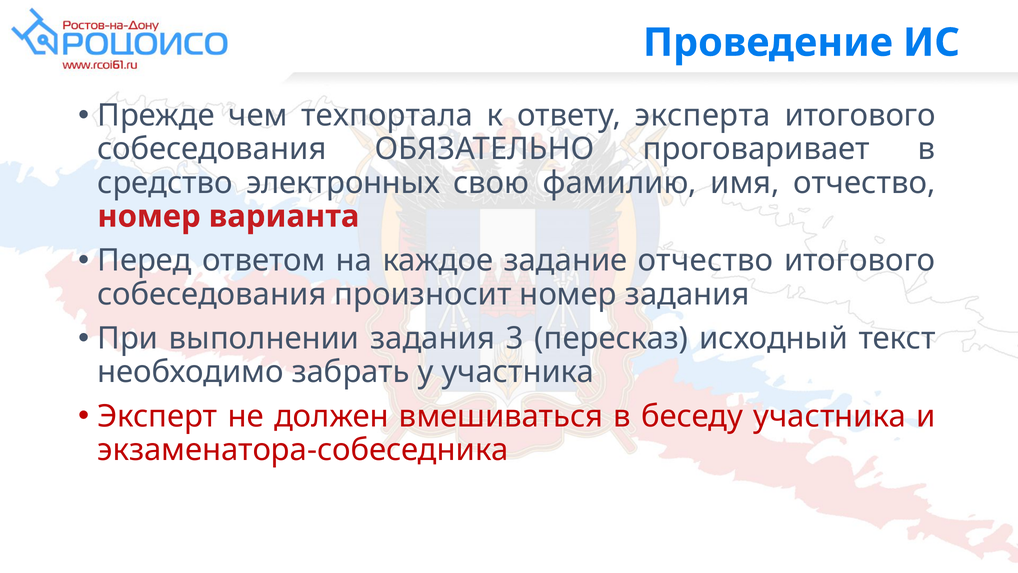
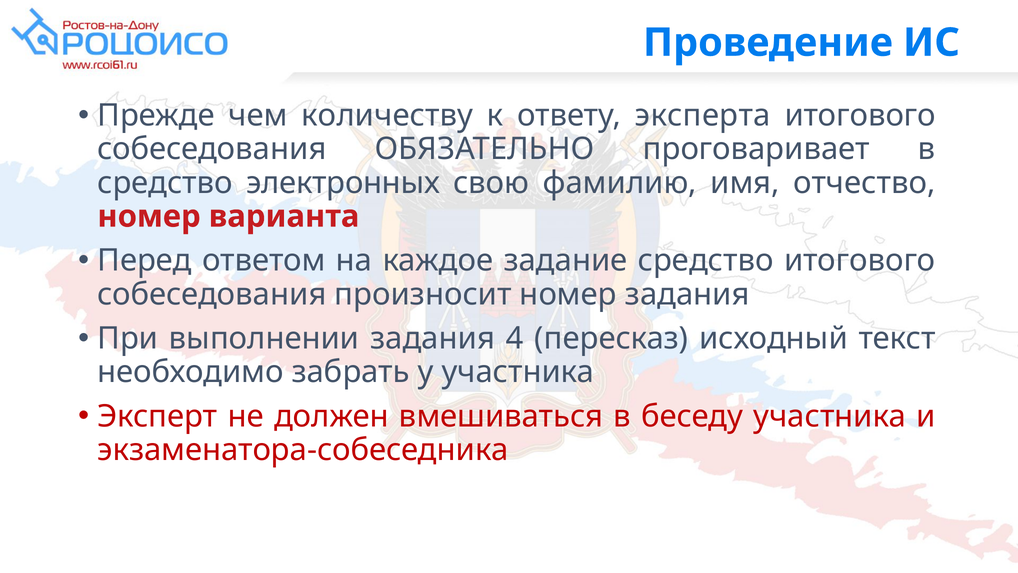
техпортала: техпортала -> количеству
задание отчество: отчество -> средство
3: 3 -> 4
